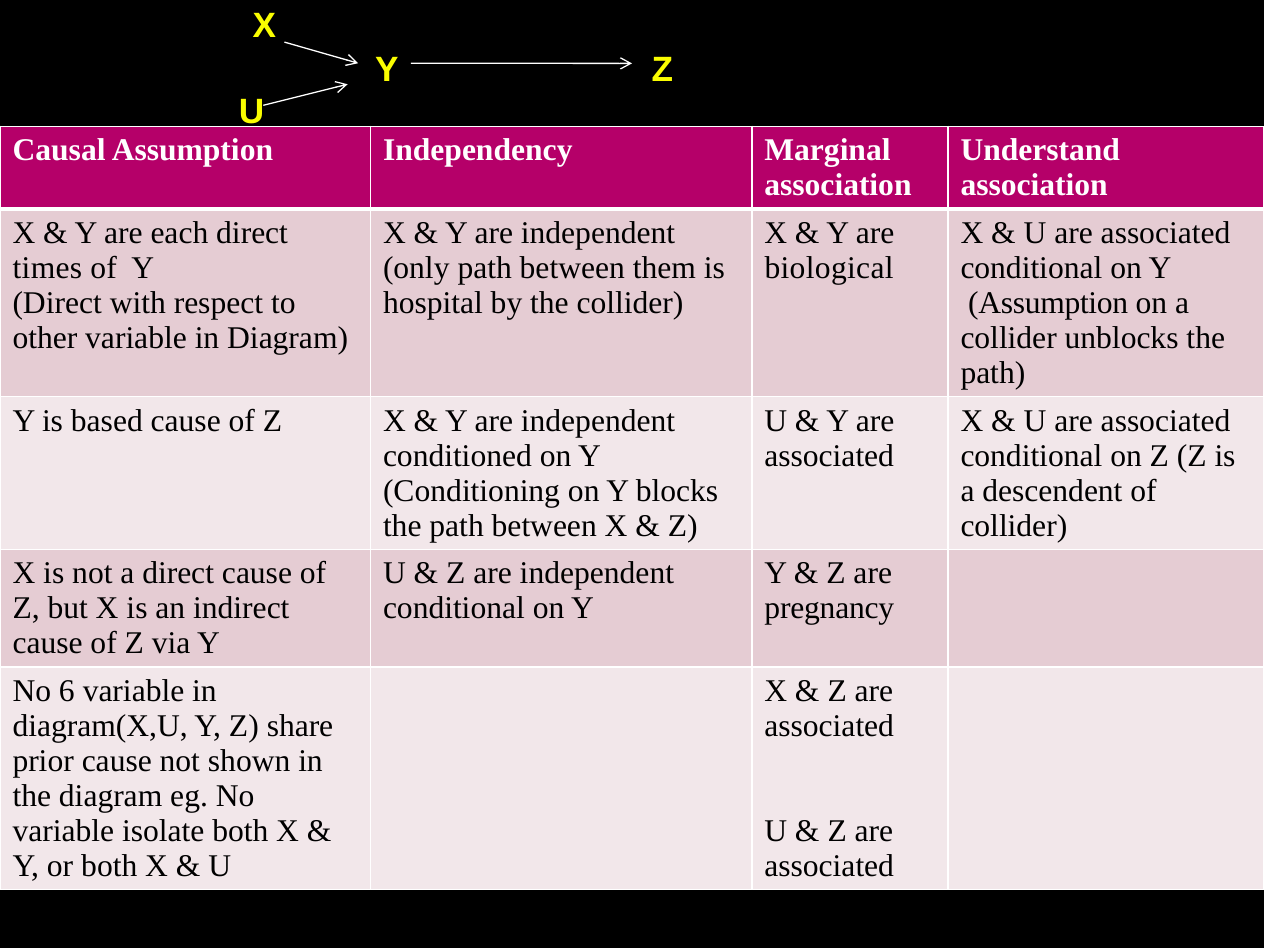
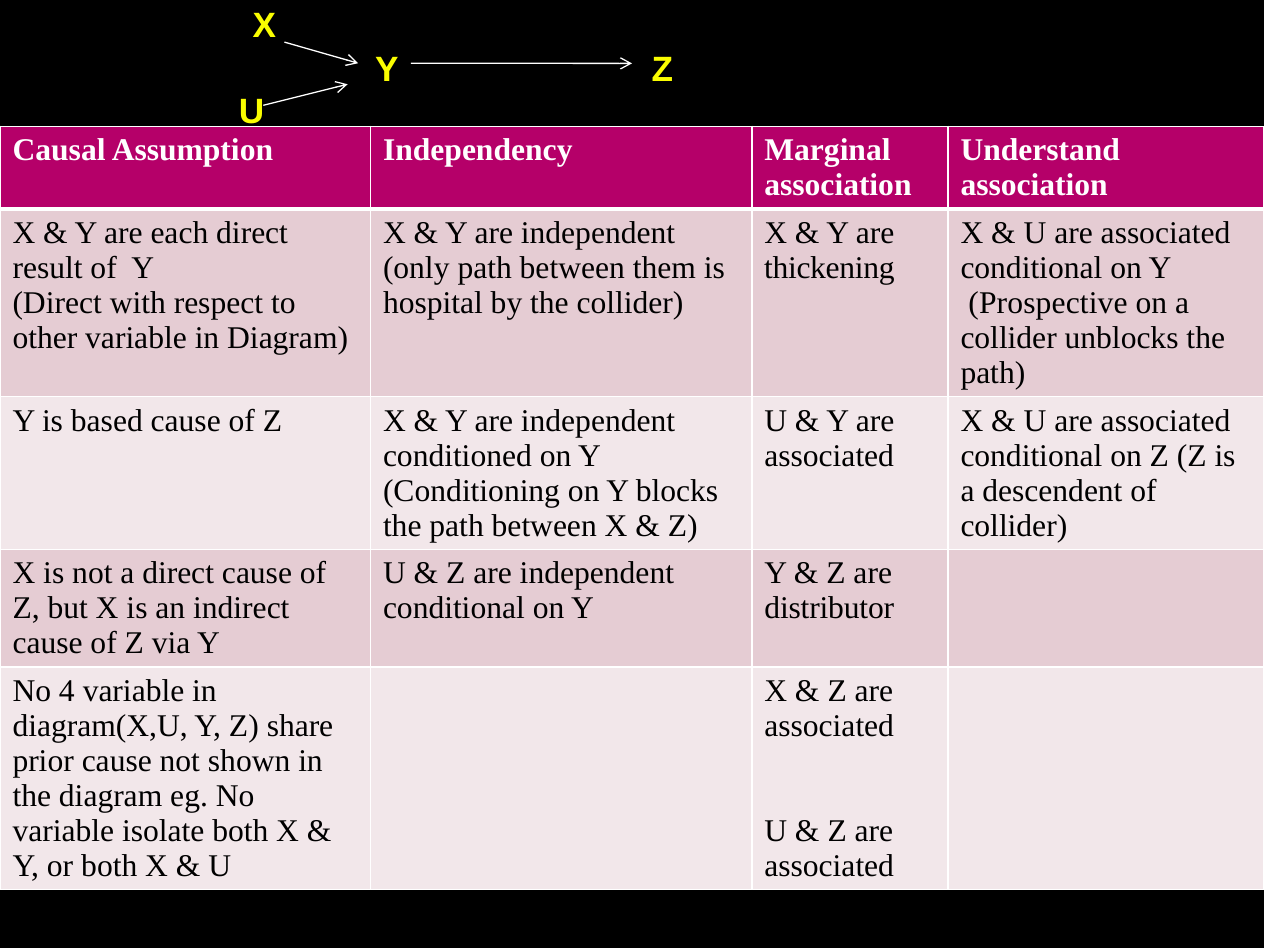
times: times -> result
biological: biological -> thickening
Assumption at (1048, 303): Assumption -> Prospective
pregnancy: pregnancy -> distributor
6: 6 -> 4
